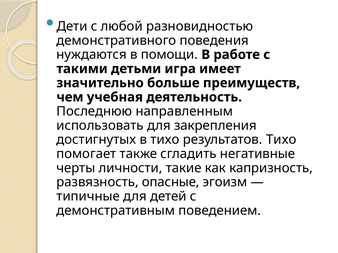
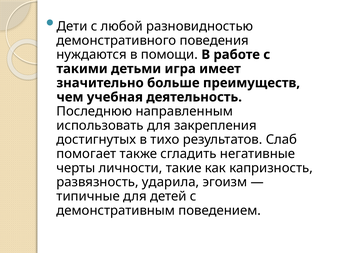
результатов Тихо: Тихо -> Слаб
опасные: опасные -> ударила
